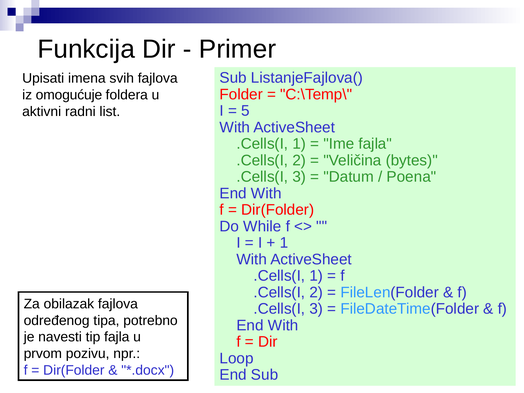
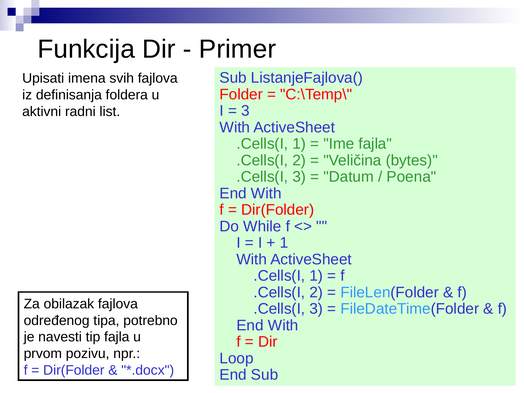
omogućuje: omogućuje -> definisanja
5 at (245, 111): 5 -> 3
